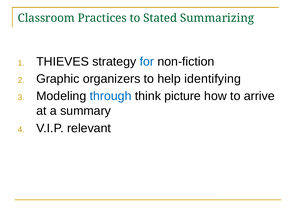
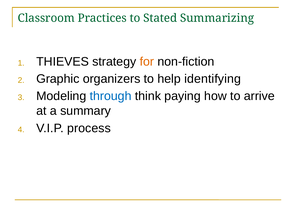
for colour: blue -> orange
picture: picture -> paying
relevant: relevant -> process
